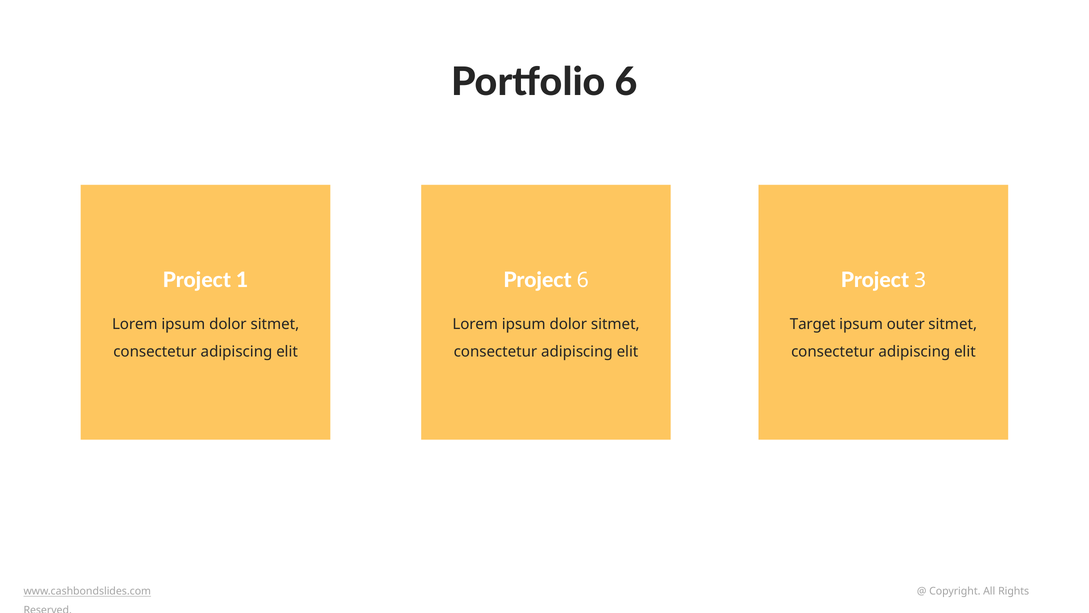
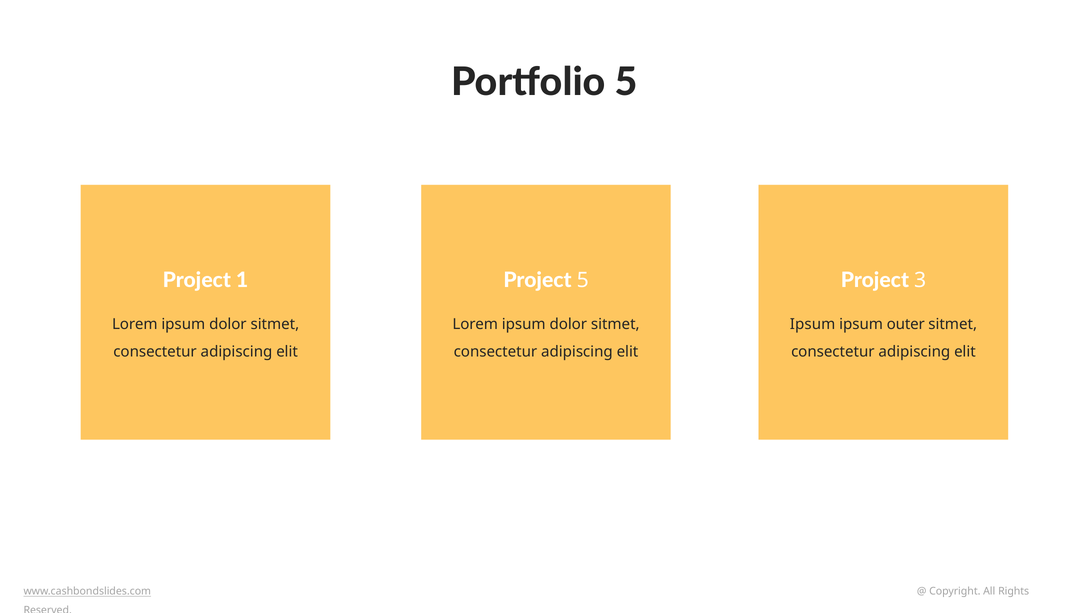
Portfolio 6: 6 -> 5
Project 6: 6 -> 5
Target at (813, 324): Target -> Ipsum
